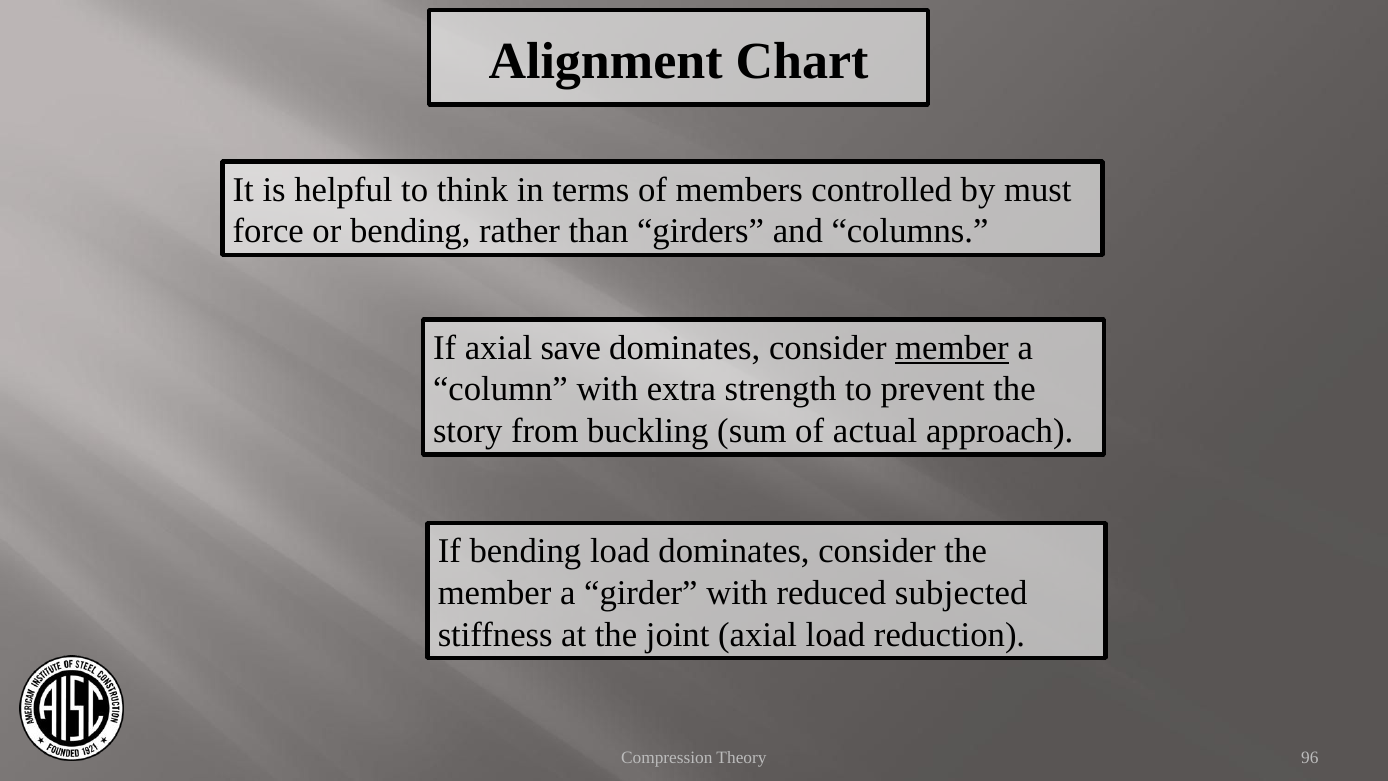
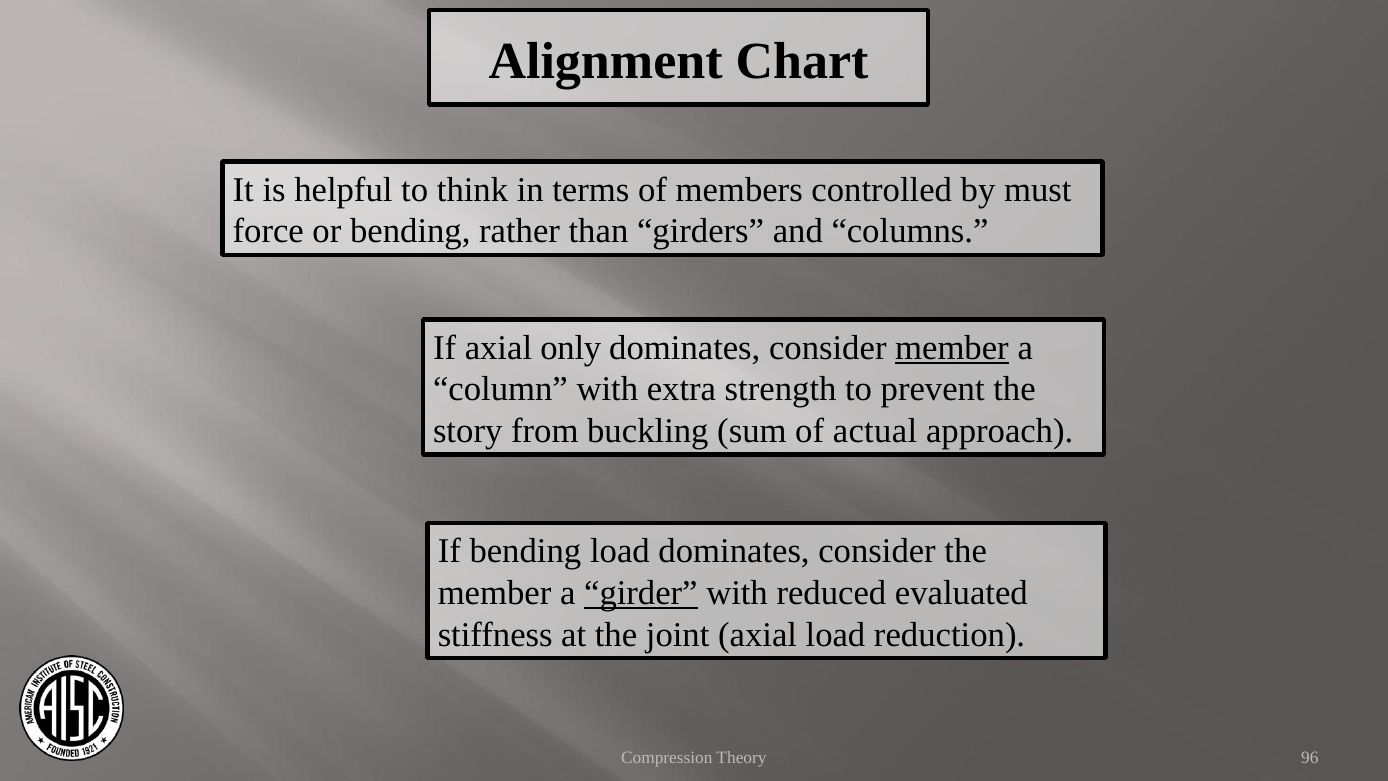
save: save -> only
girder underline: none -> present
subjected: subjected -> evaluated
